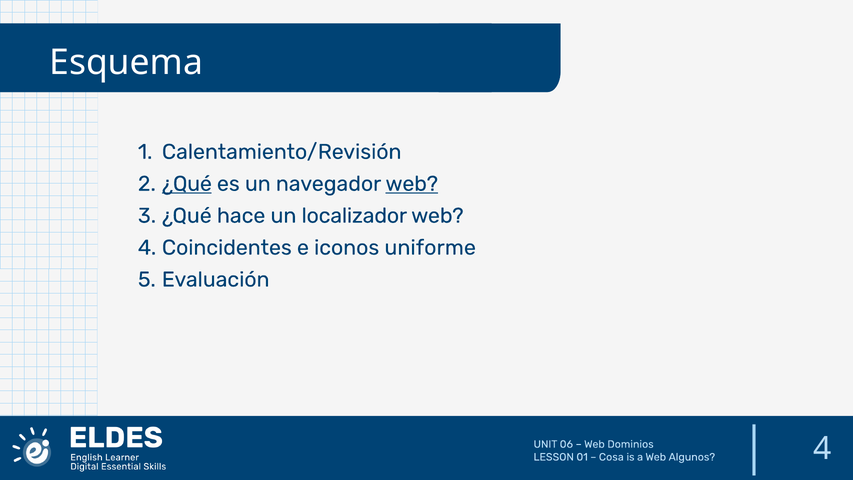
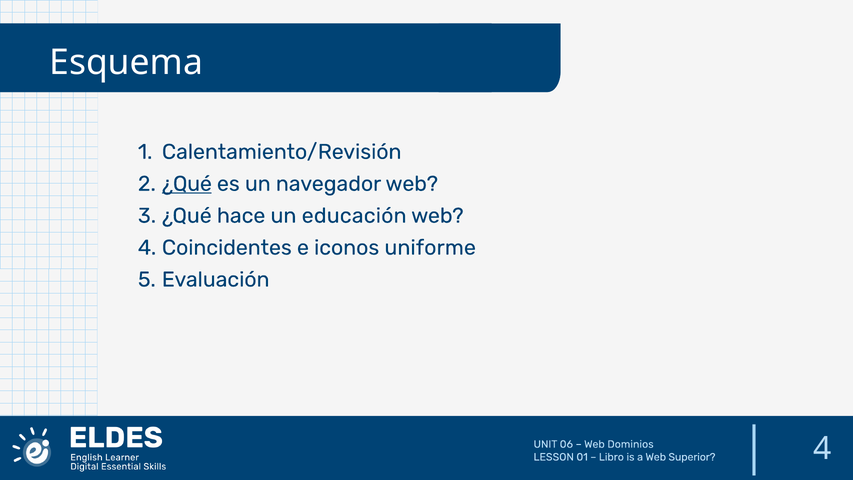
web at (412, 184) underline: present -> none
localizador: localizador -> educación
Cosa: Cosa -> Libro
Algunos: Algunos -> Superior
